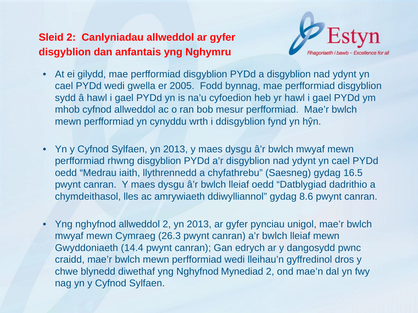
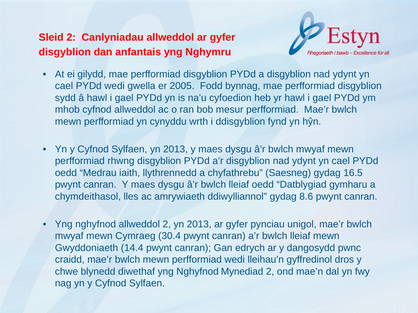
dadrithio: dadrithio -> gymharu
26.3: 26.3 -> 30.4
